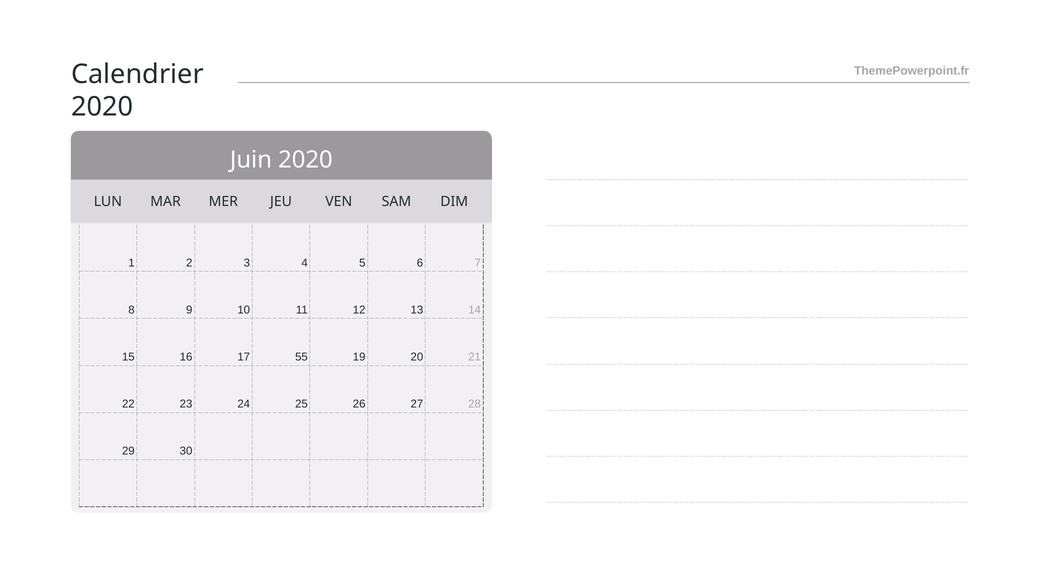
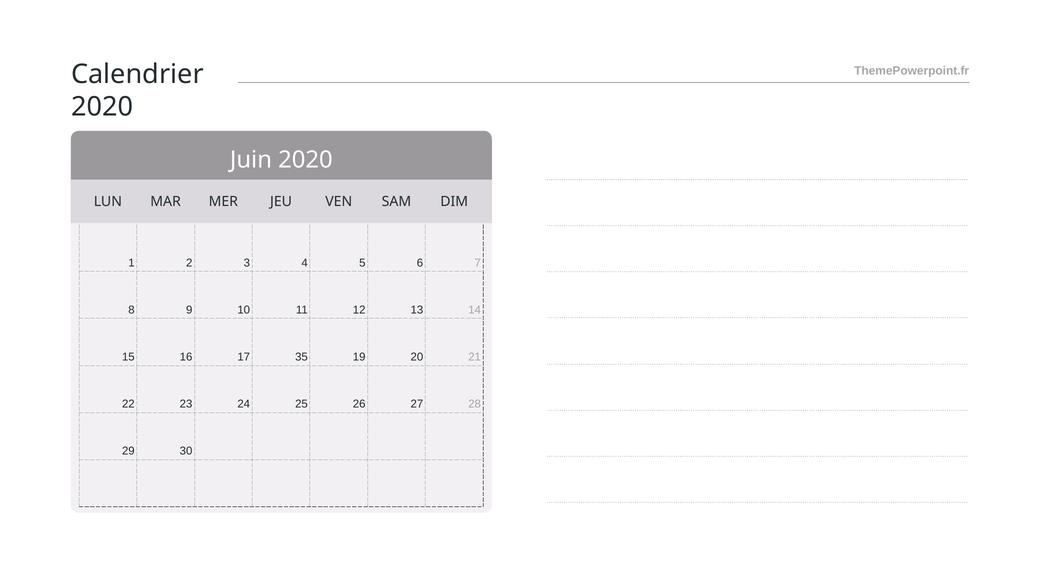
55: 55 -> 35
